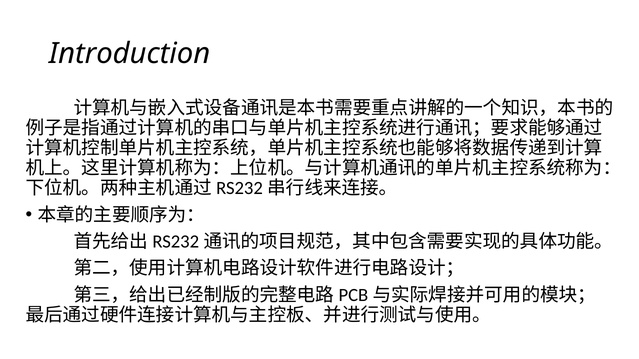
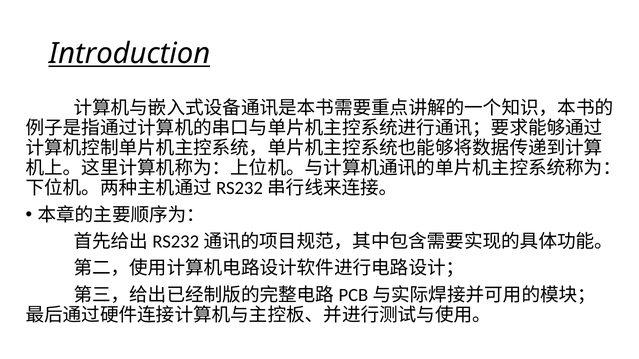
Introduction underline: none -> present
